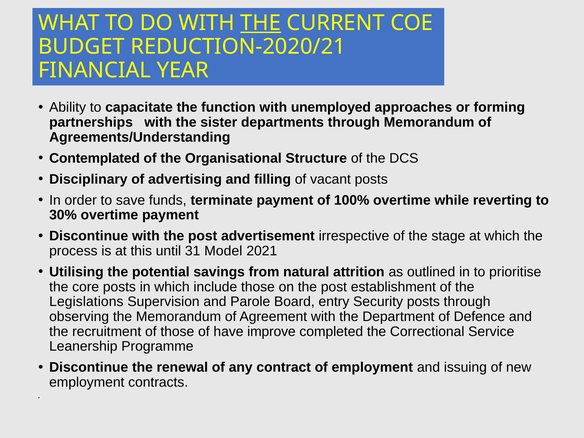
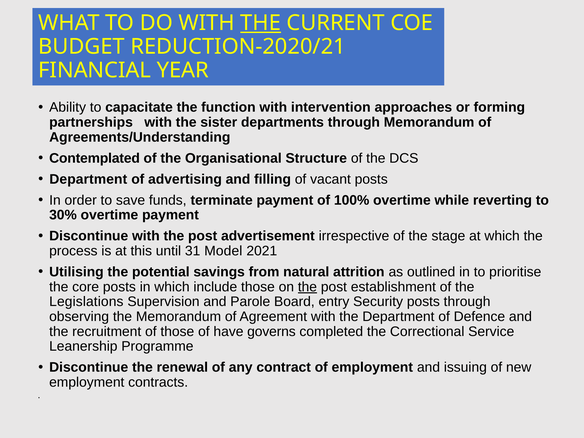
unemployed: unemployed -> intervention
Disciplinary at (88, 179): Disciplinary -> Department
the at (307, 287) underline: none -> present
improve: improve -> governs
